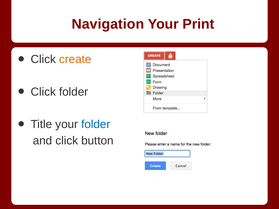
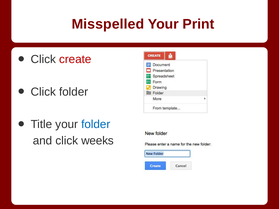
Navigation: Navigation -> Misspelled
create colour: orange -> red
button: button -> weeks
